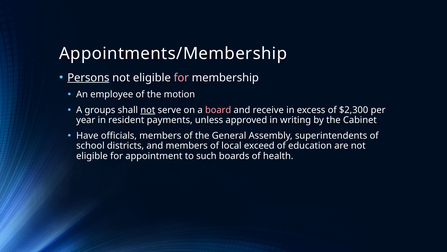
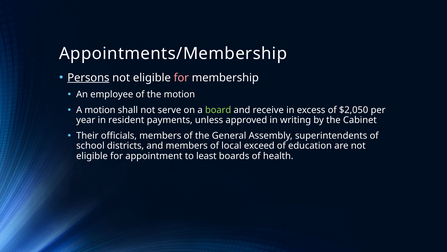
A groups: groups -> motion
not at (148, 110) underline: present -> none
board colour: pink -> light green
$2,300: $2,300 -> $2,050
Have: Have -> Their
such: such -> least
